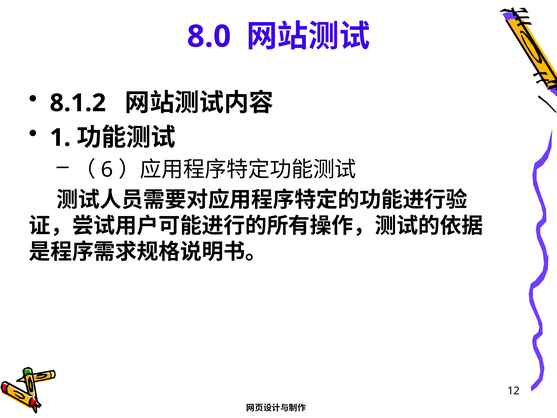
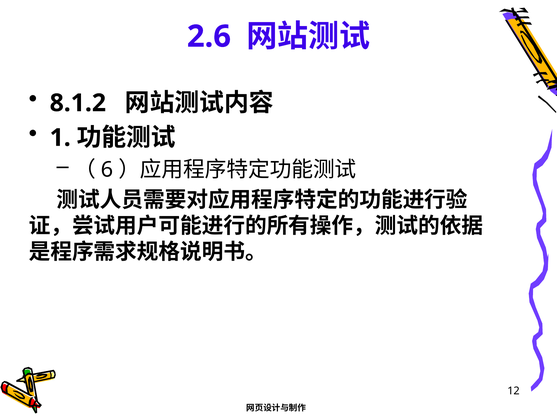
8.0: 8.0 -> 2.6
